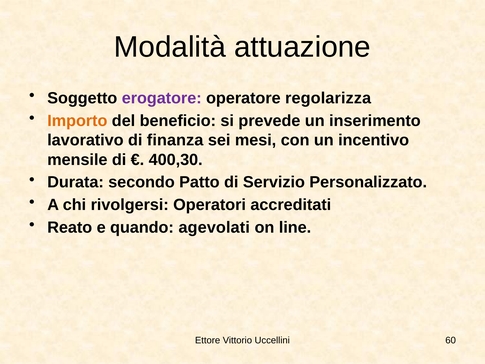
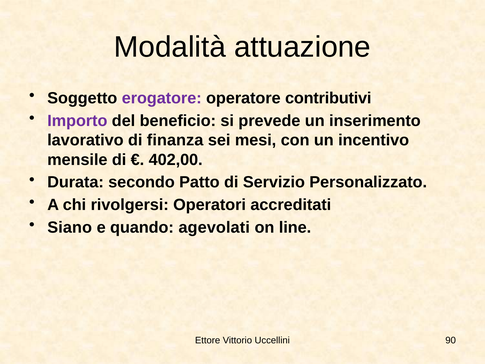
regolarizza: regolarizza -> contributivi
Importo colour: orange -> purple
400,30: 400,30 -> 402,00
Reato: Reato -> Siano
60: 60 -> 90
